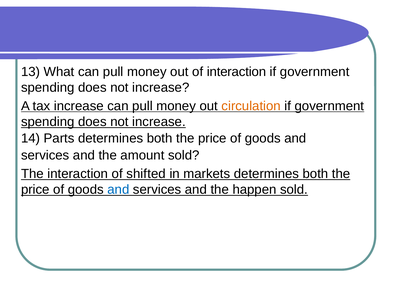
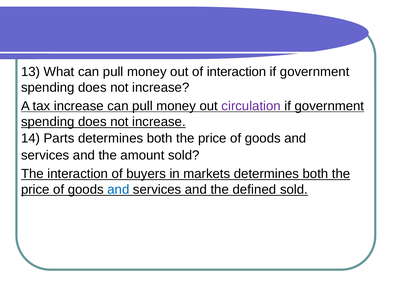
circulation colour: orange -> purple
shifted: shifted -> buyers
happen: happen -> defined
